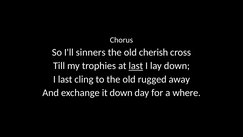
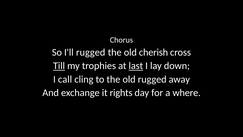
I'll sinners: sinners -> rugged
Till underline: none -> present
I last: last -> call
it down: down -> rights
